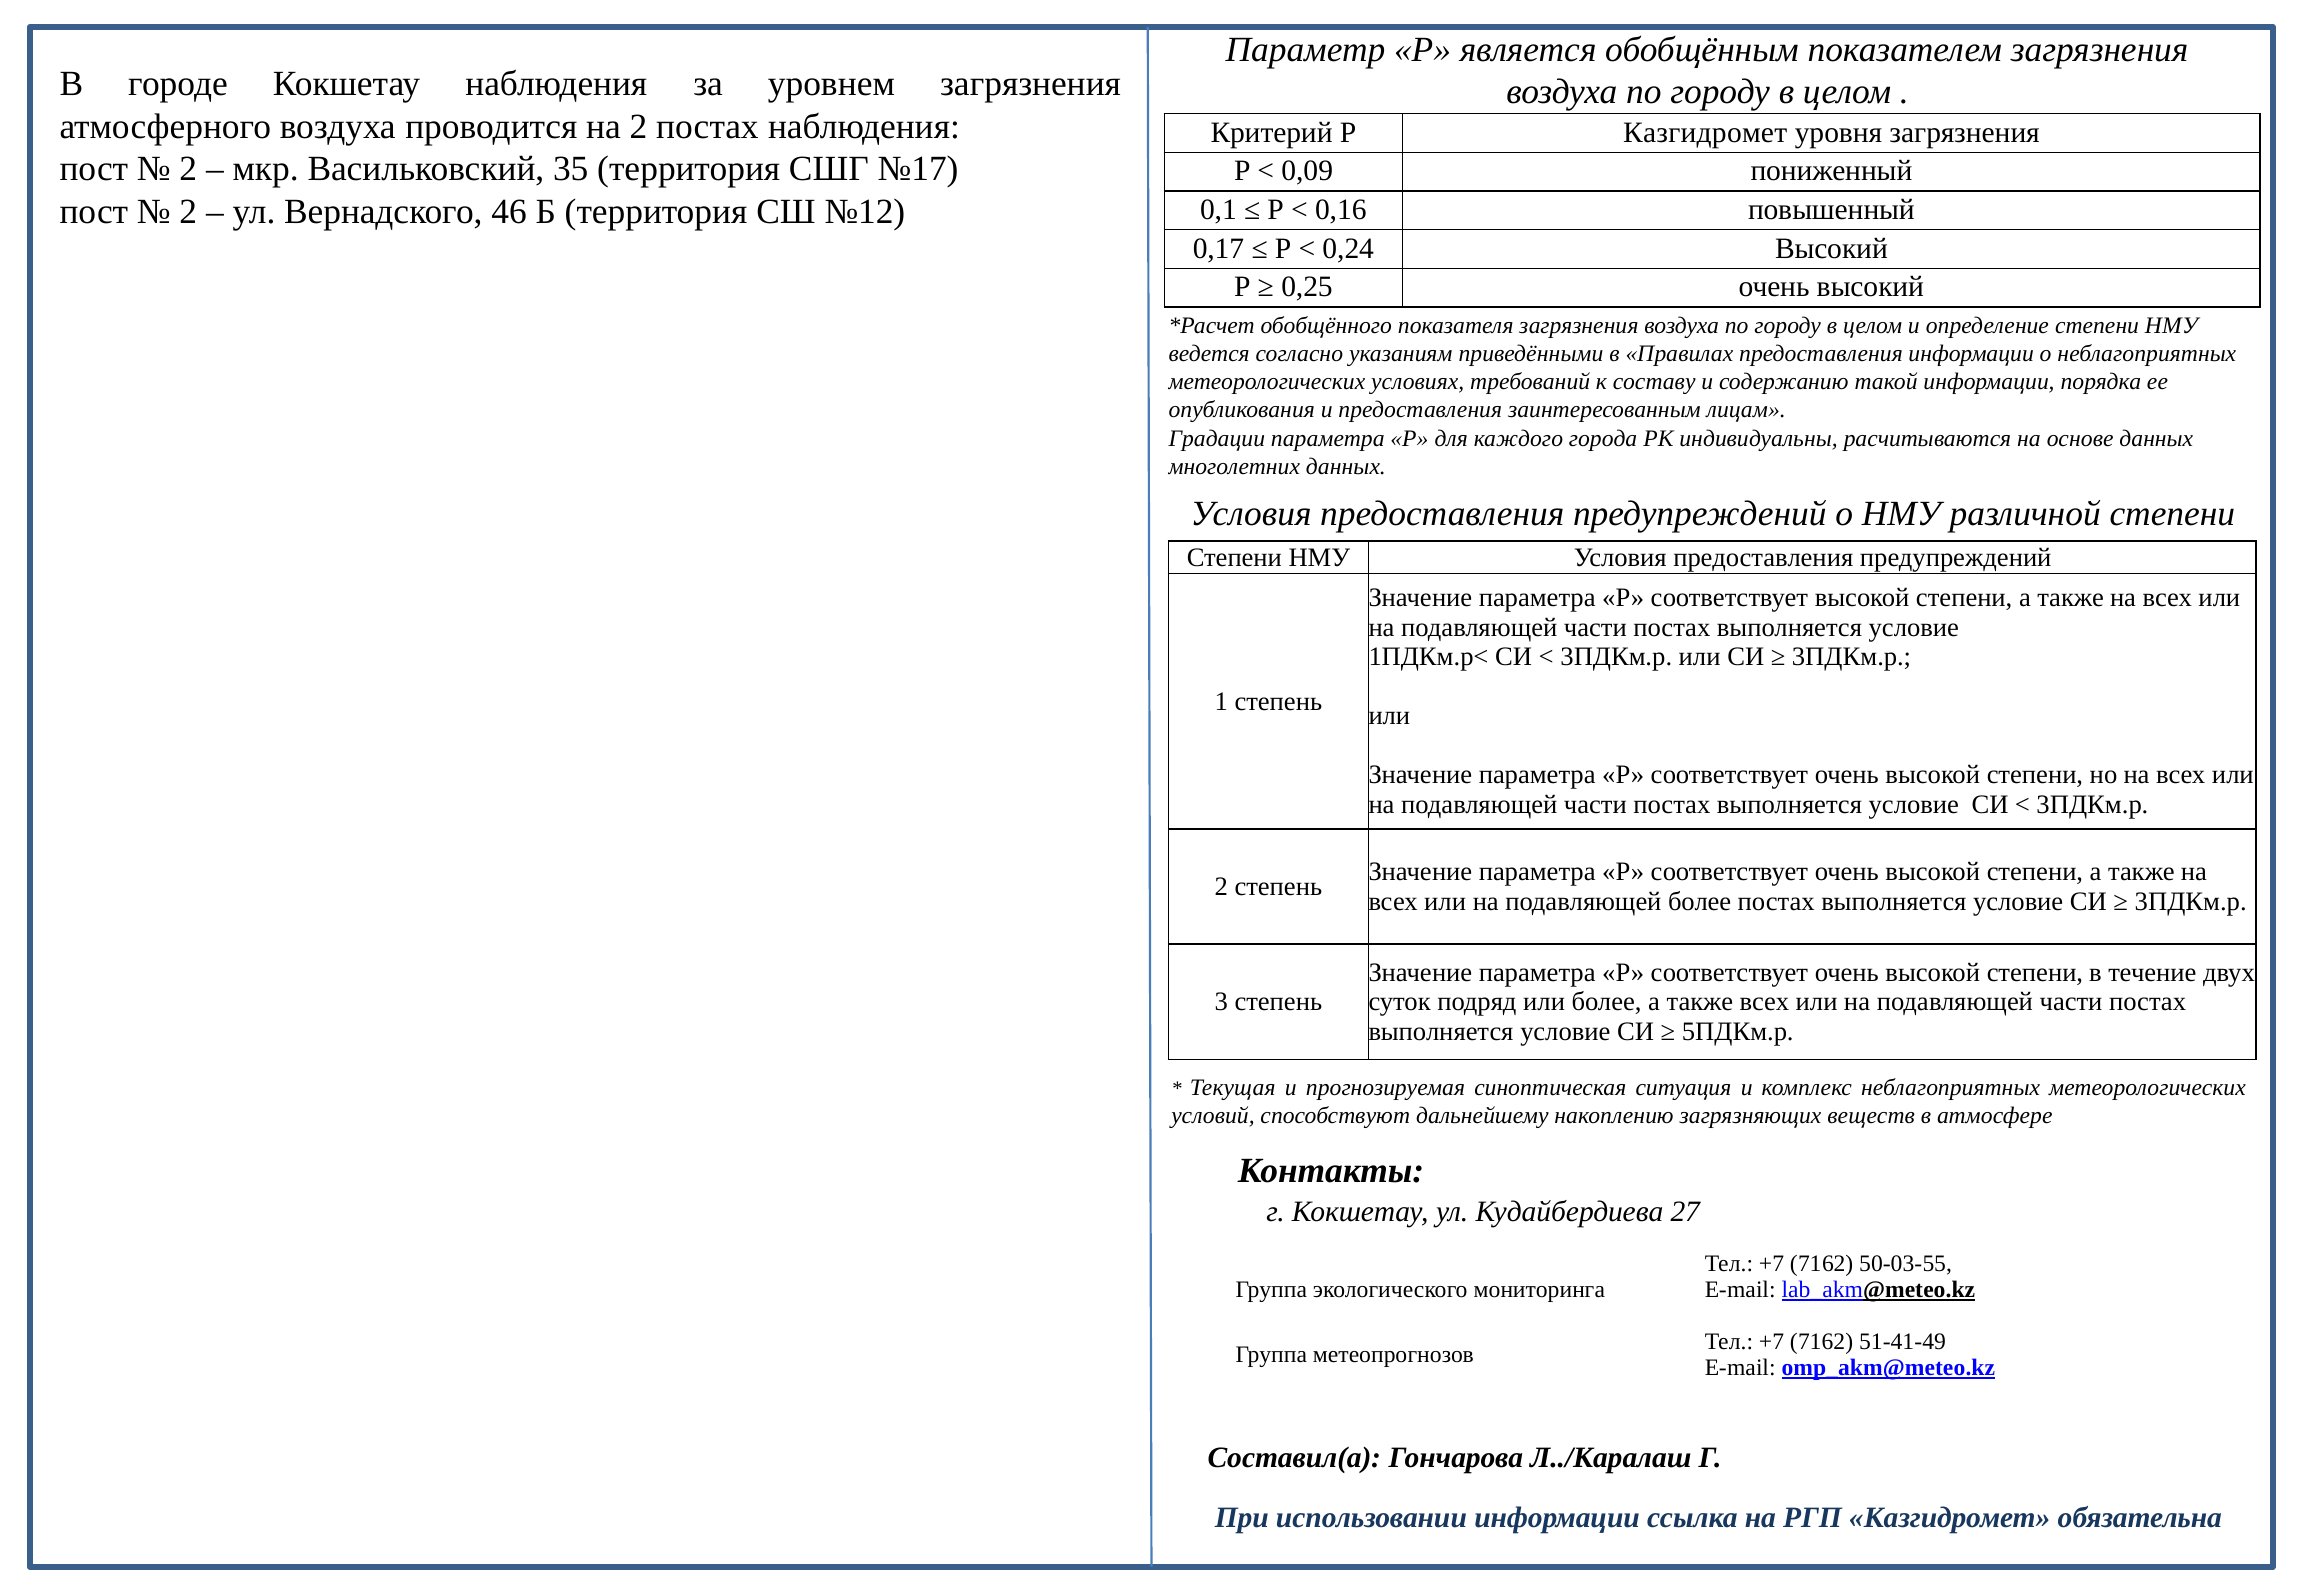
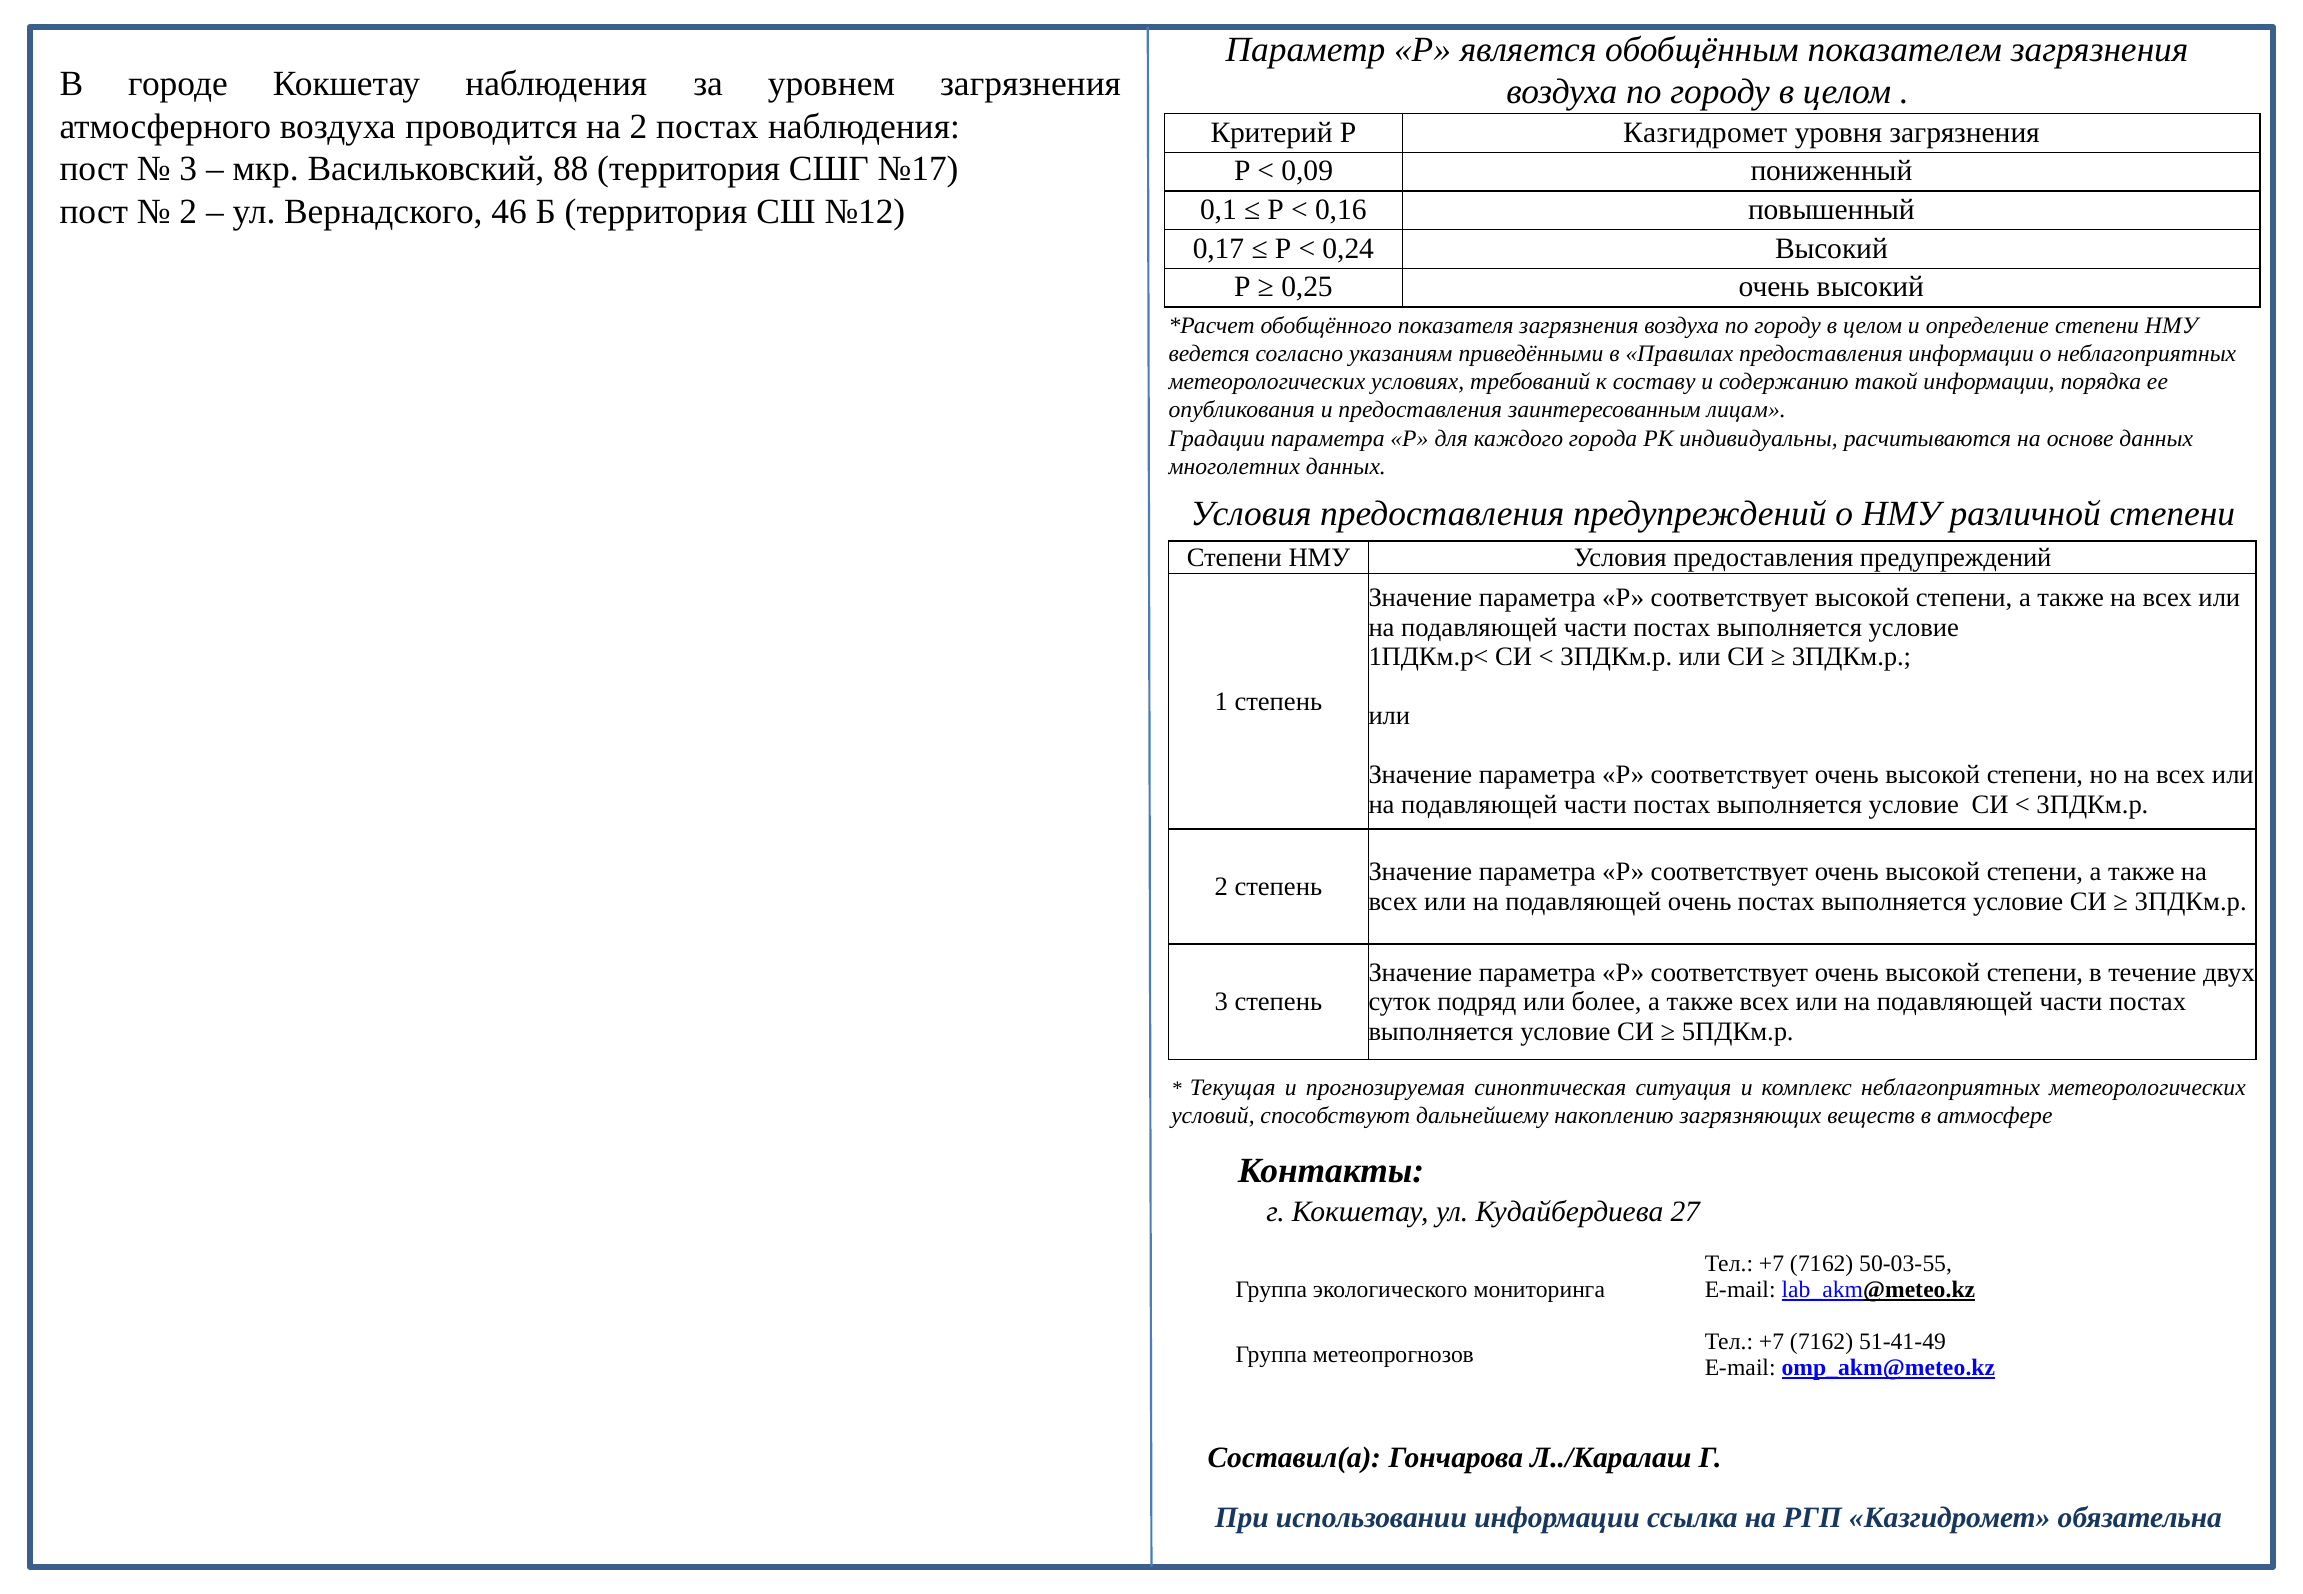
2 at (188, 169): 2 -> 3
35: 35 -> 88
подавляющей более: более -> очень
